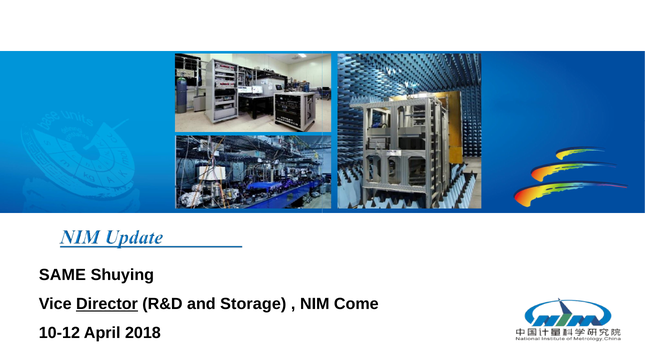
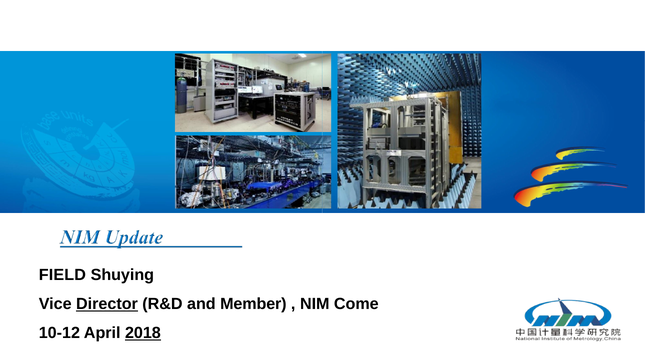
SAME: SAME -> FIELD
Storage: Storage -> Member
2018 underline: none -> present
